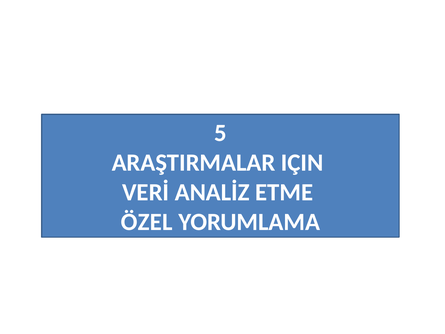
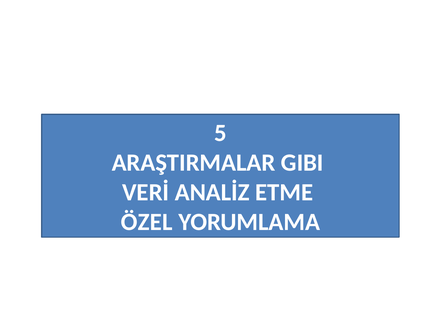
IÇIN: IÇIN -> GIBI
